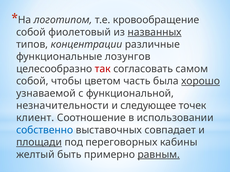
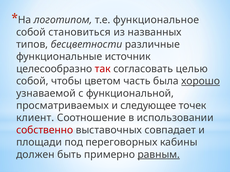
кровообращение: кровообращение -> функциональное
фиолетовый: фиолетовый -> становиться
названных underline: present -> none
концентрации: концентрации -> бесцветности
лозунгов: лозунгов -> источник
самом: самом -> целью
незначительности: незначительности -> просматриваемых
собственно colour: blue -> red
площади underline: present -> none
желтый: желтый -> должен
